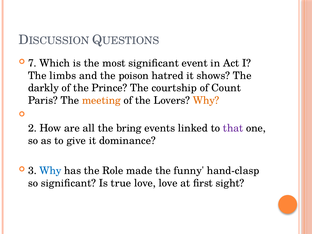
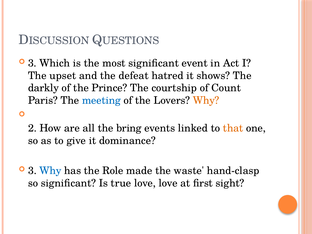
7 at (32, 63): 7 -> 3
limbs: limbs -> upset
poison: poison -> defeat
meeting colour: orange -> blue
that colour: purple -> orange
funny: funny -> waste
